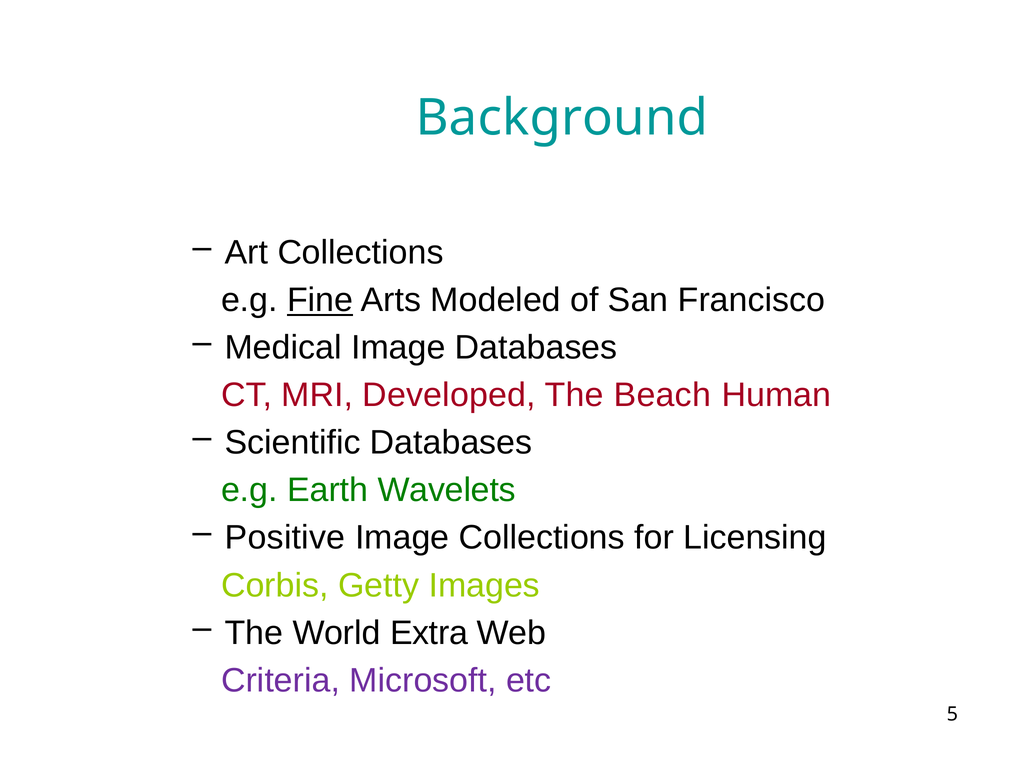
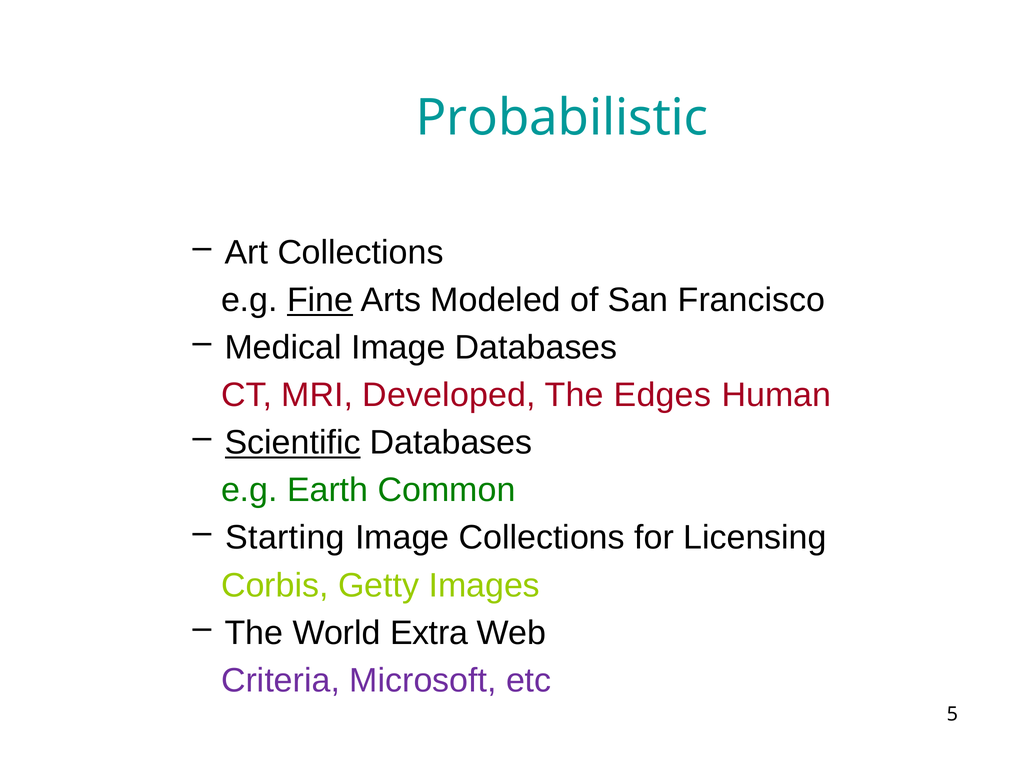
Background: Background -> Probabilistic
Beach: Beach -> Edges
Scientific underline: none -> present
Wavelets: Wavelets -> Common
Positive: Positive -> Starting
